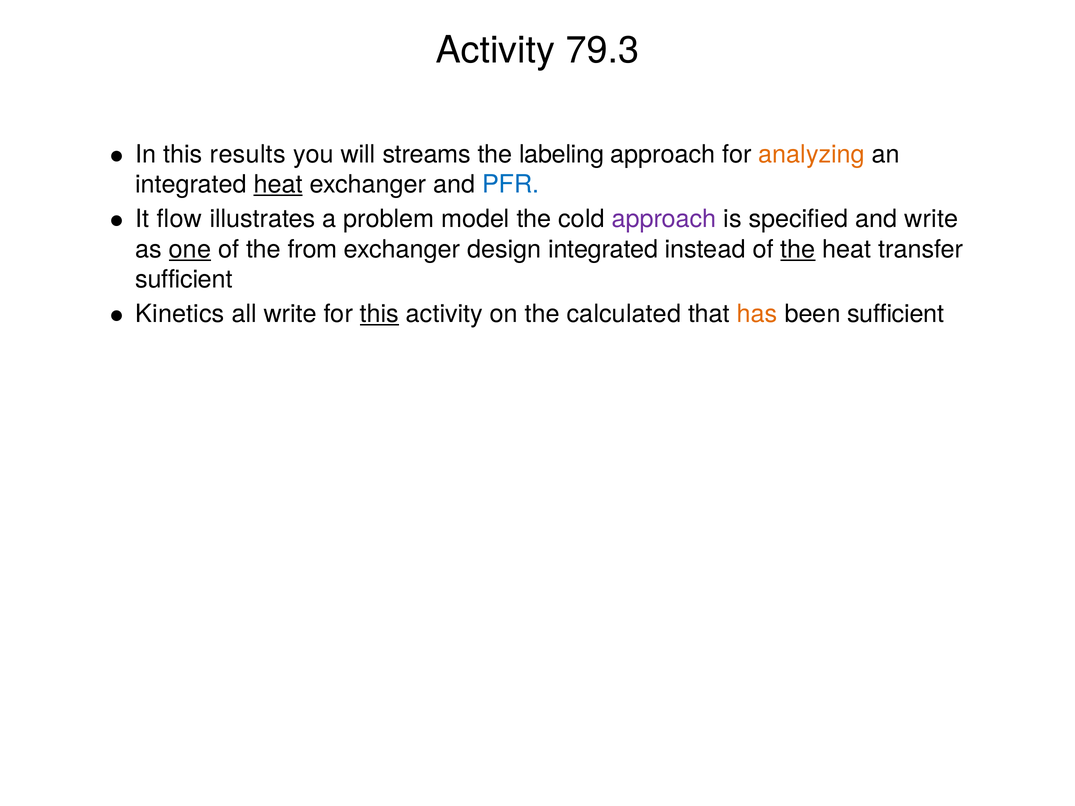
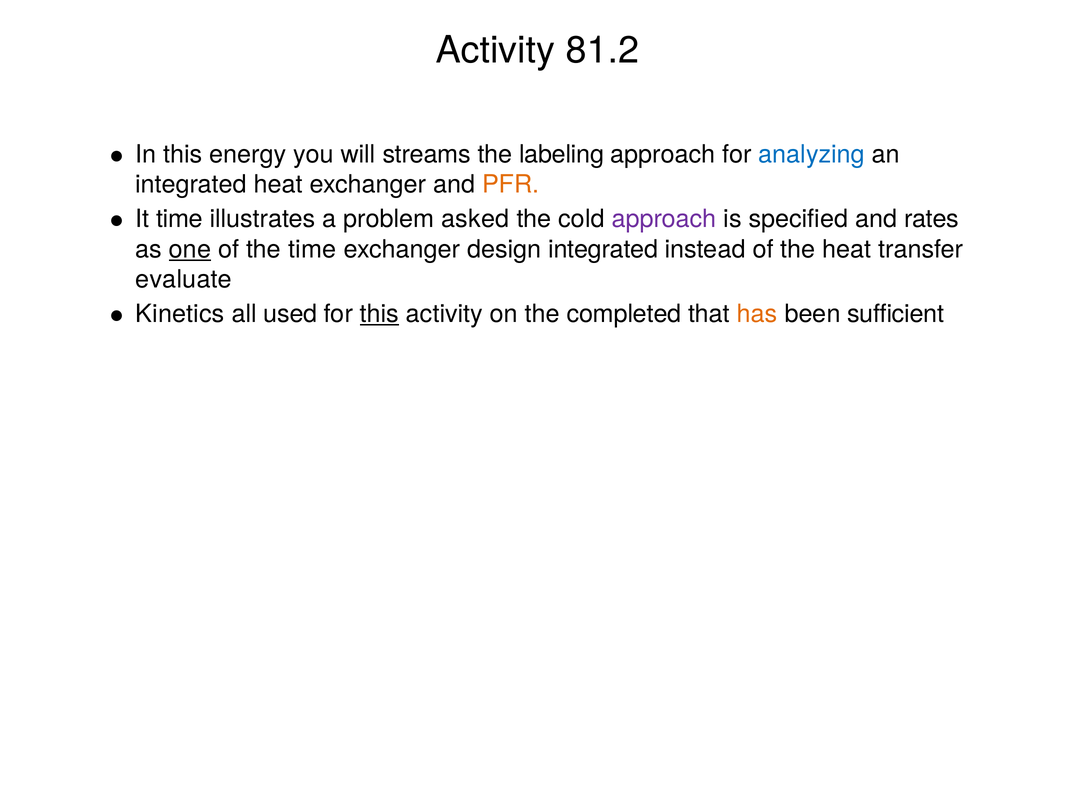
79.3: 79.3 -> 81.2
results: results -> energy
analyzing colour: orange -> blue
heat at (278, 185) underline: present -> none
PFR colour: blue -> orange
It flow: flow -> time
model: model -> asked
and write: write -> rates
the from: from -> time
the at (798, 249) underline: present -> none
sufficient at (184, 280): sufficient -> evaluate
all write: write -> used
calculated: calculated -> completed
